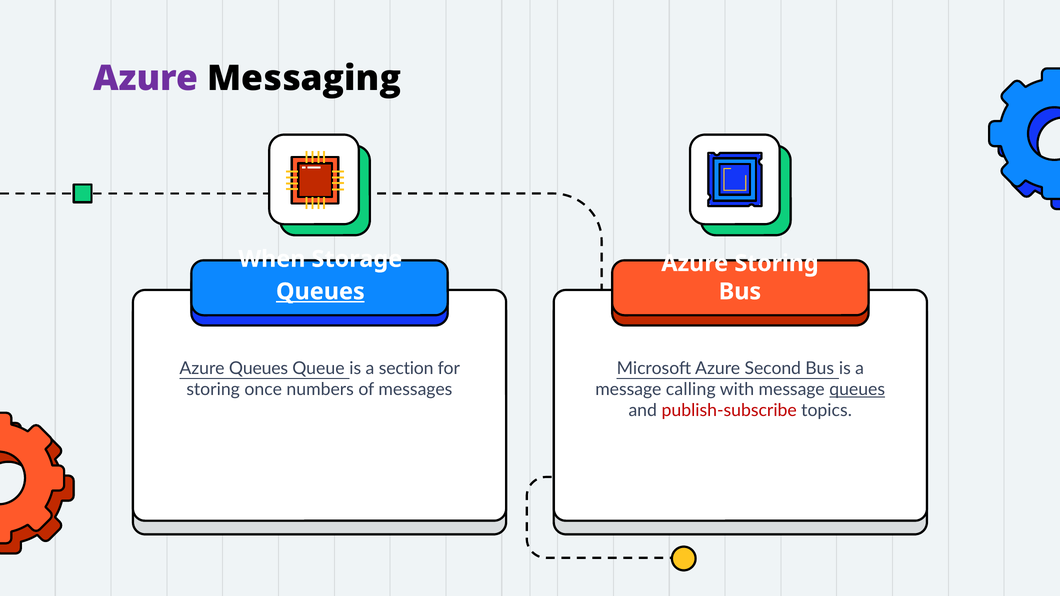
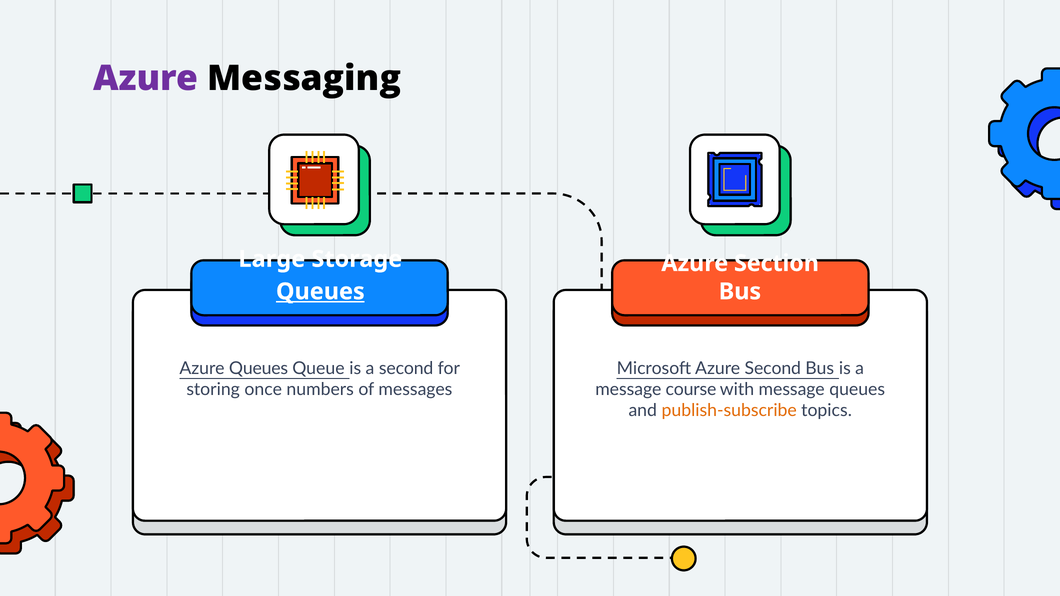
When: When -> Large
Azure Storing: Storing -> Section
a section: section -> second
calling: calling -> course
queues at (857, 390) underline: present -> none
publish-subscribe colour: red -> orange
